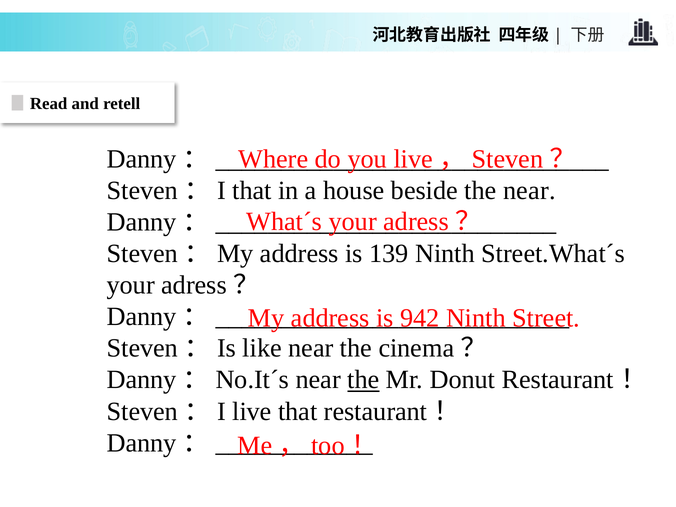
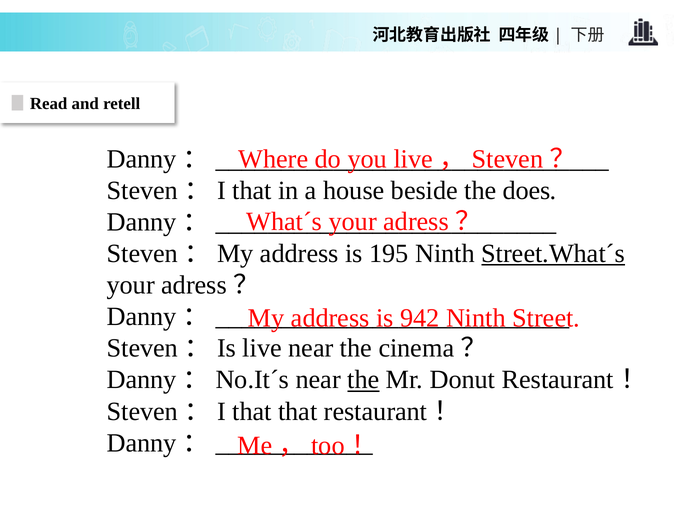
the near: near -> does
139: 139 -> 195
Street.What´s underline: none -> present
Is like: like -> live
live at (252, 411): live -> that
